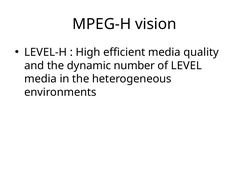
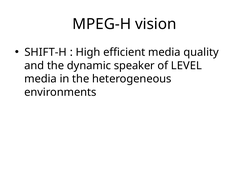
LEVEL-H: LEVEL-H -> SHIFT-H
number: number -> speaker
